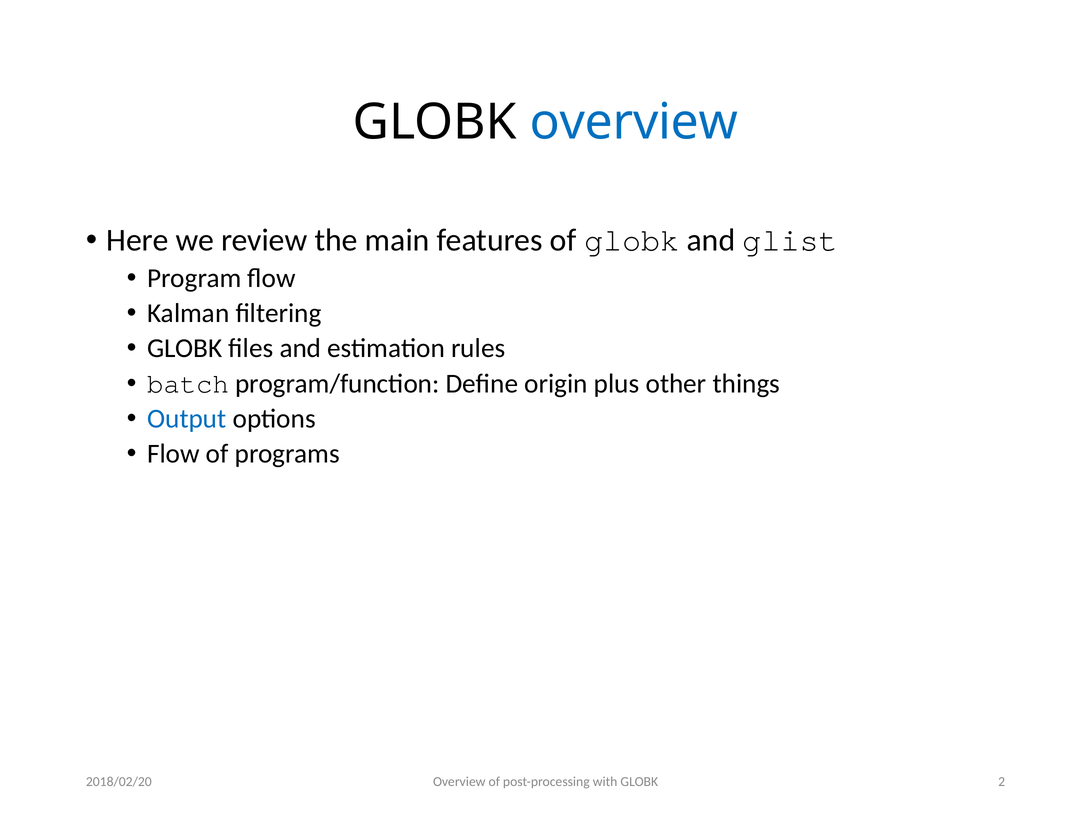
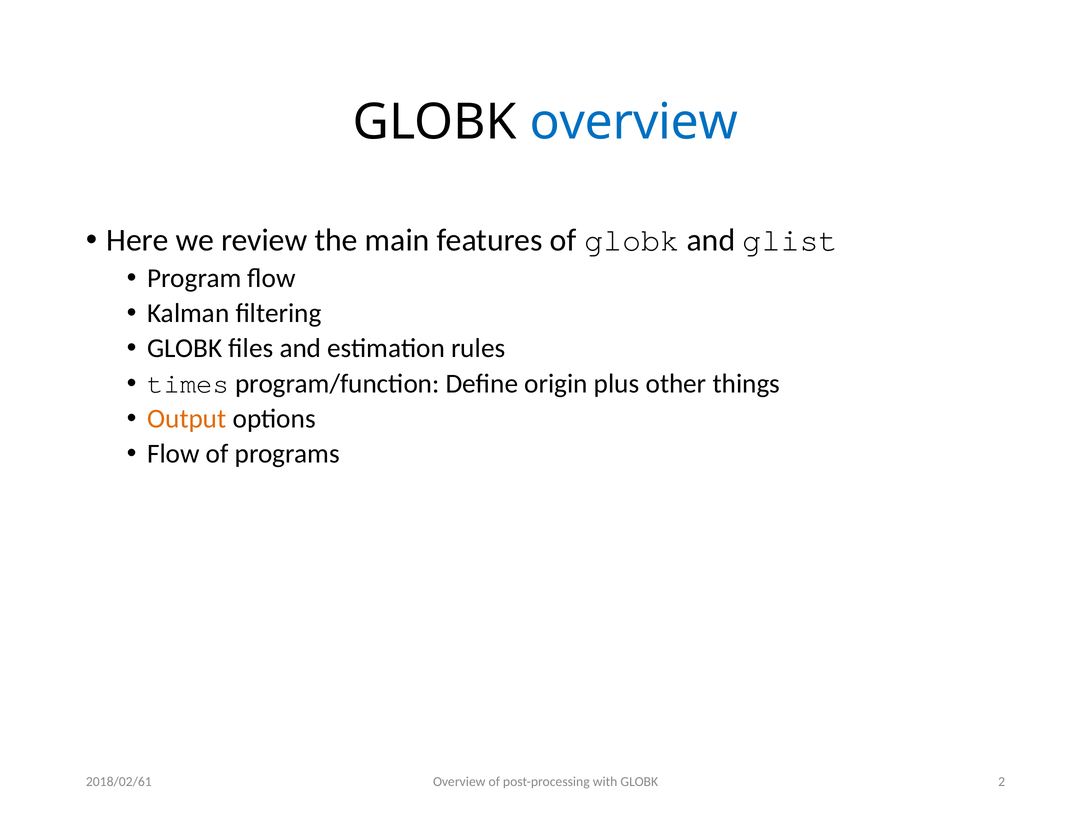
batch: batch -> times
Output colour: blue -> orange
2018/02/20: 2018/02/20 -> 2018/02/61
